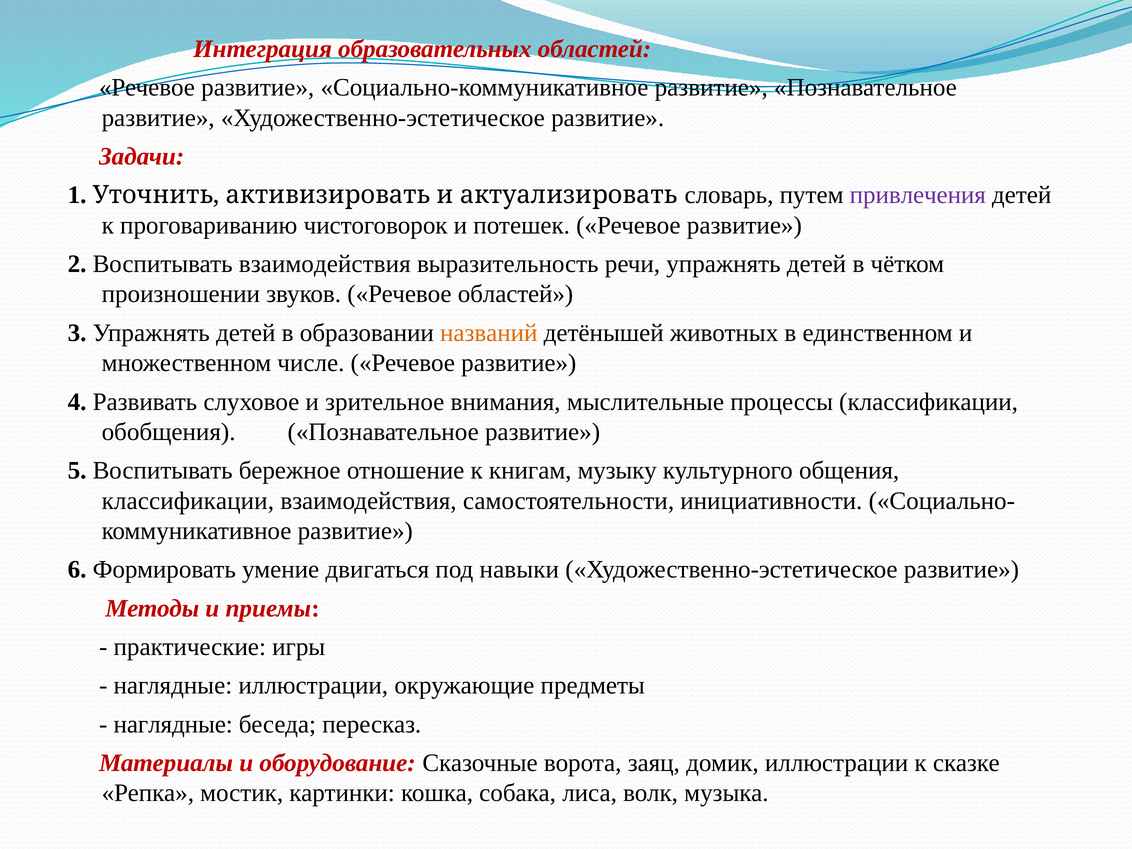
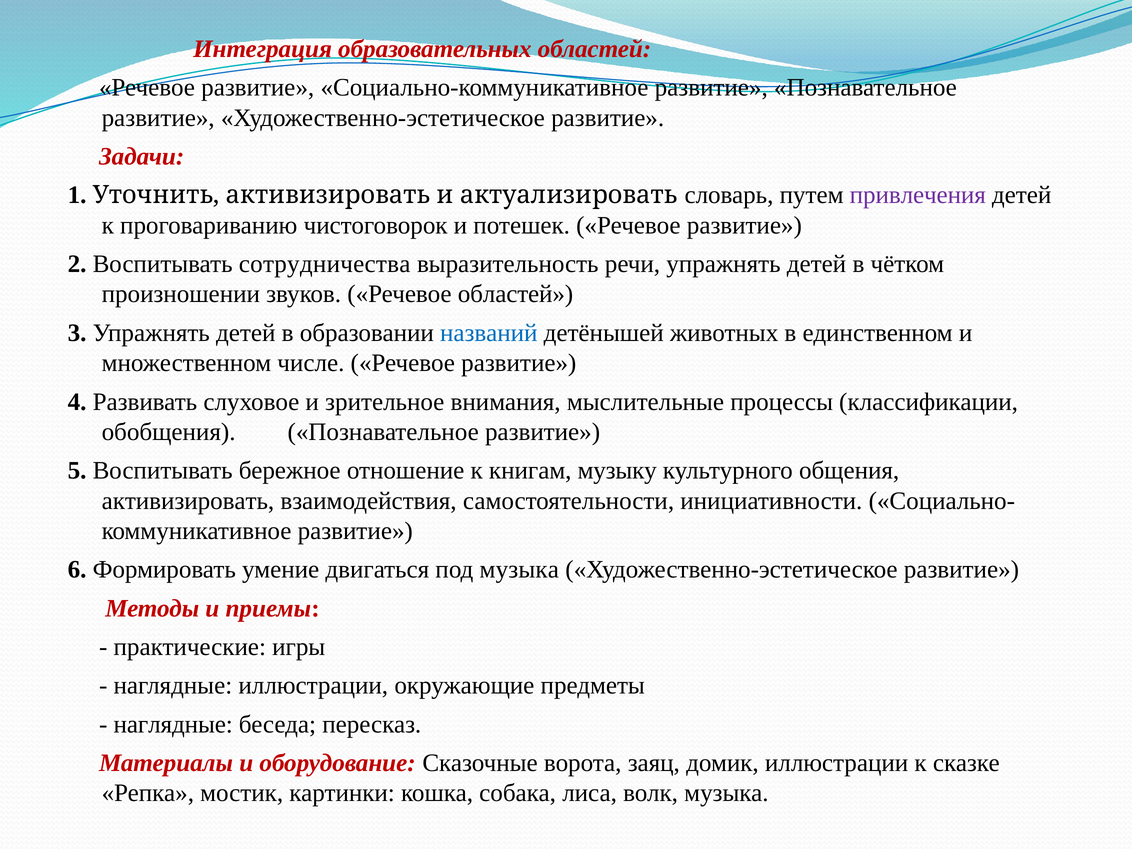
Воспитывать взаимодействия: взаимодействия -> сотрудничества
названий colour: orange -> blue
классификации at (188, 501): классификации -> активизировать
под навыки: навыки -> музыка
